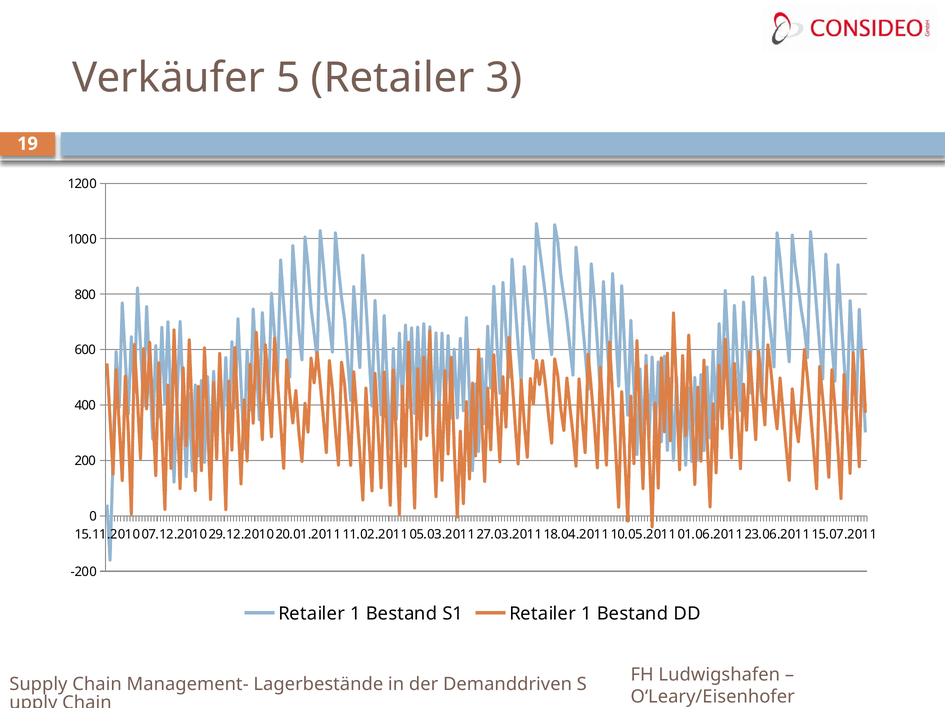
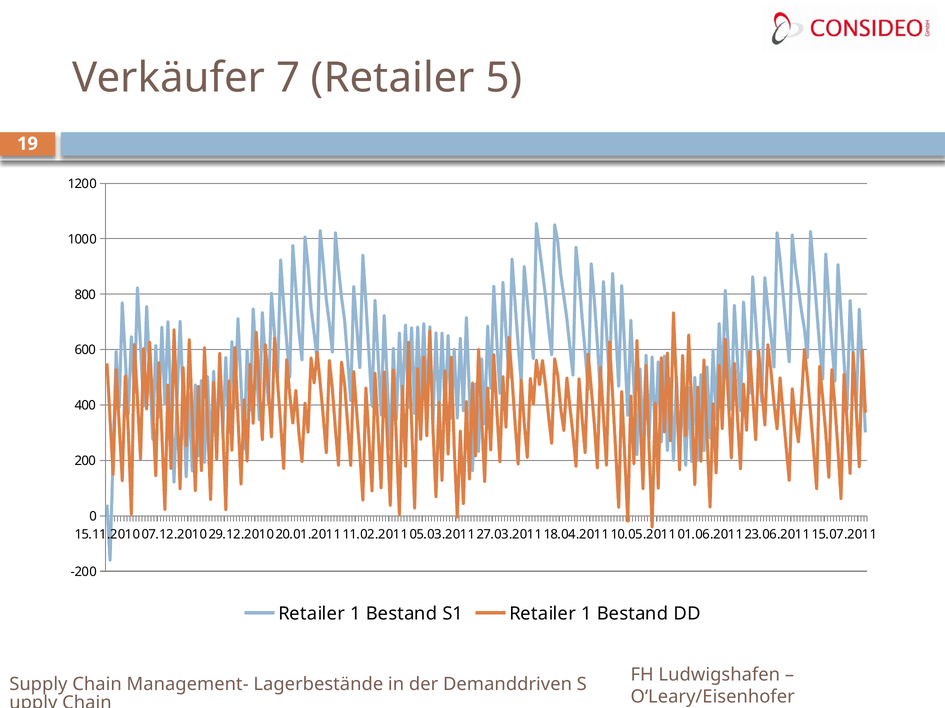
5: 5 -> 7
3: 3 -> 5
